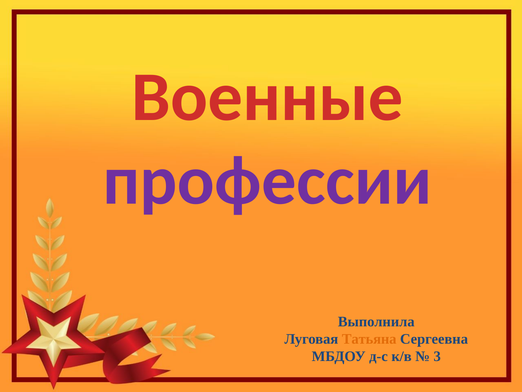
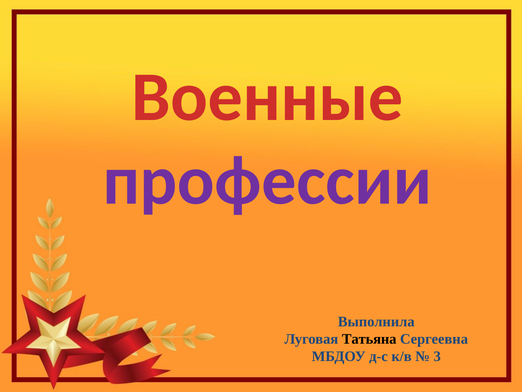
Татьяна colour: orange -> black
